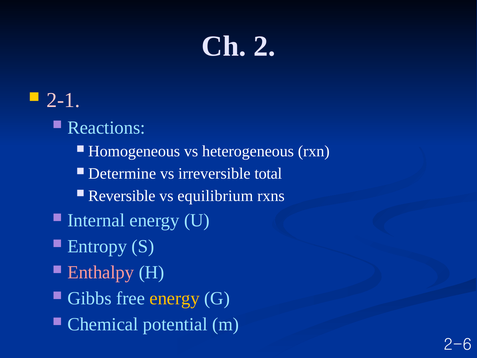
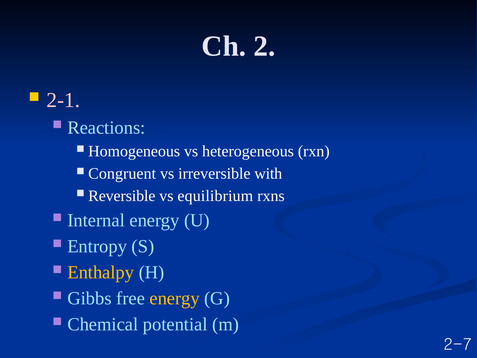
Determine: Determine -> Congruent
total: total -> with
Enthalpy colour: pink -> yellow
2-6: 2-6 -> 2-7
